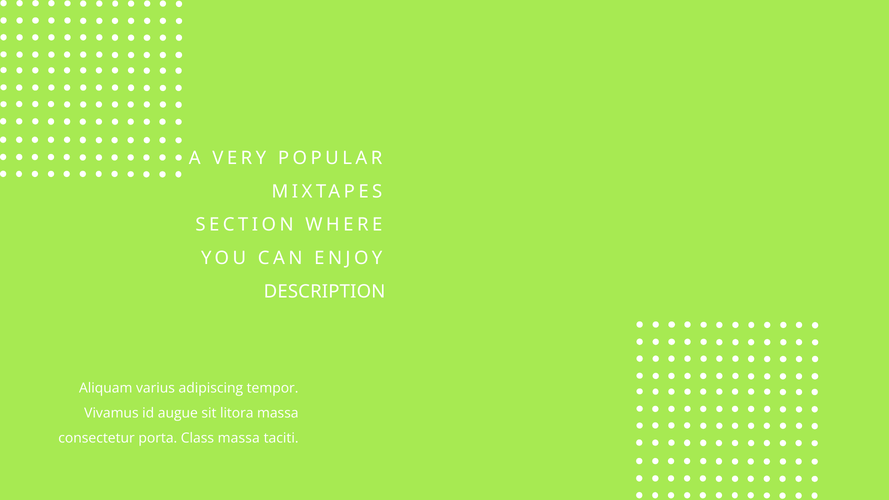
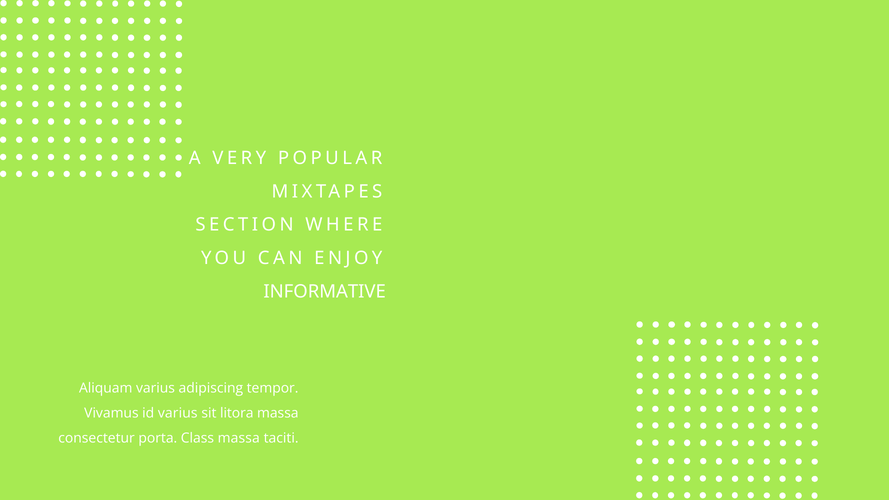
DESCRIPTION: DESCRIPTION -> INFORMATIVE
id augue: augue -> varius
